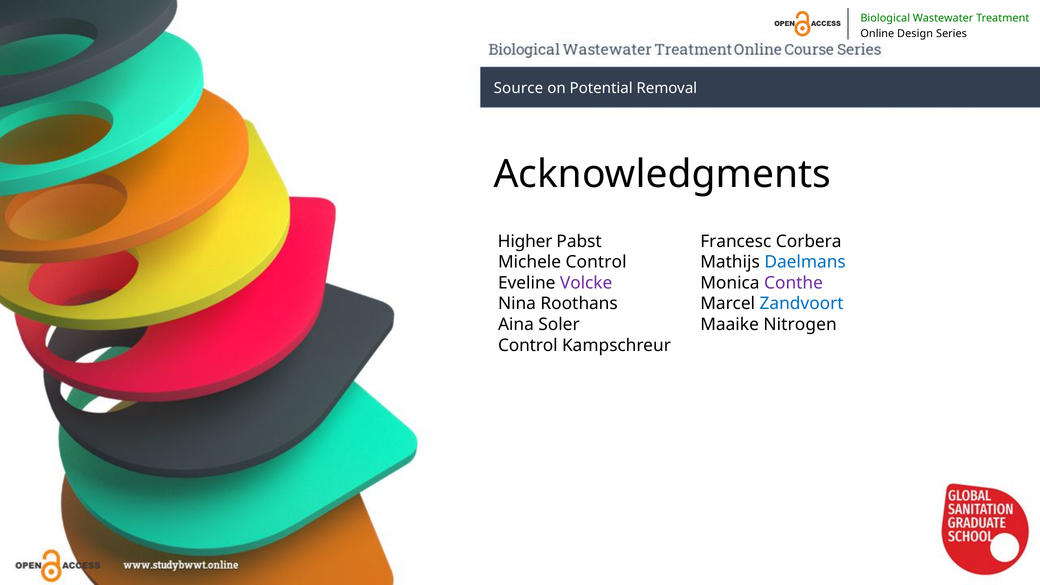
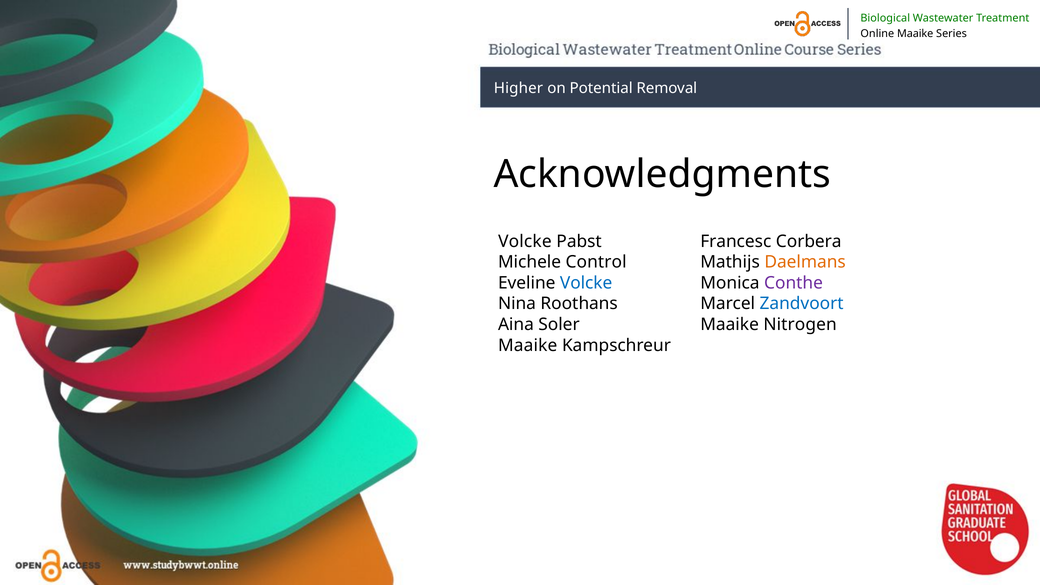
Design at (915, 34): Design -> Maaike
Source: Source -> Higher
Higher at (525, 241): Higher -> Volcke
Daelmans colour: blue -> orange
Volcke at (586, 283) colour: purple -> blue
Control at (528, 345): Control -> Maaike
